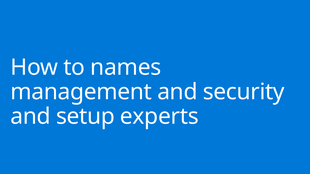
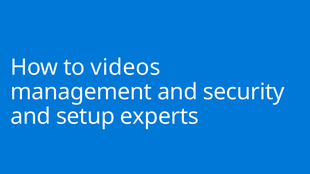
names: names -> videos
